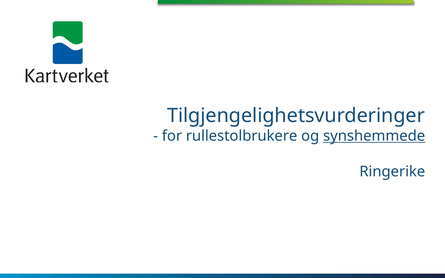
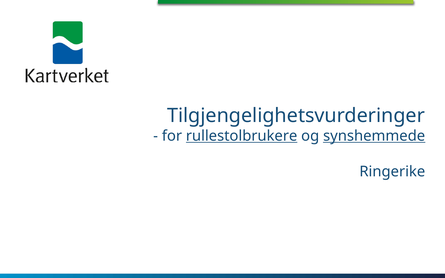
rullestolbrukere underline: none -> present
